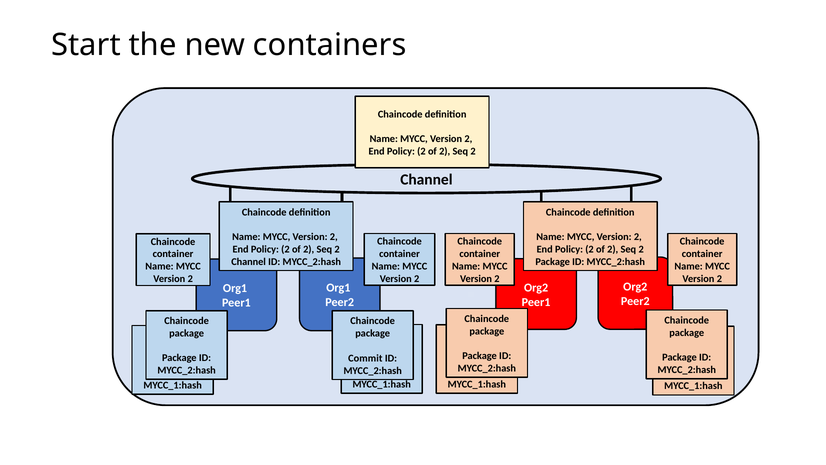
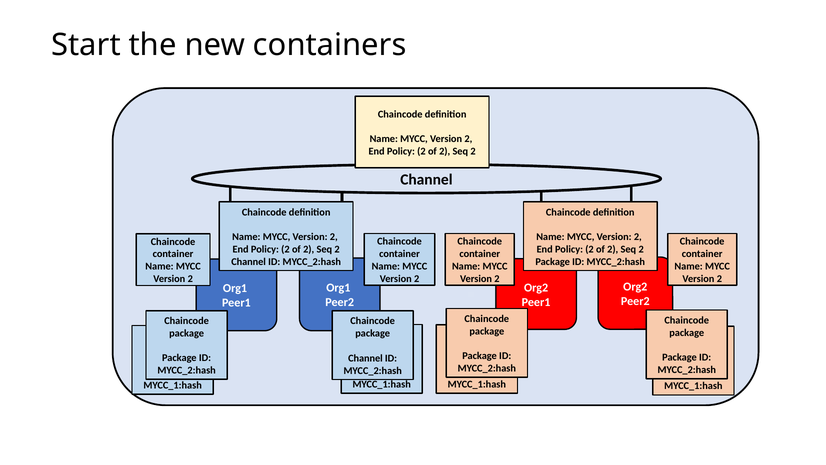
Commit at (365, 358): Commit -> Channel
